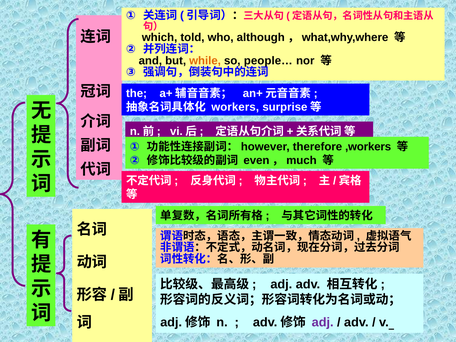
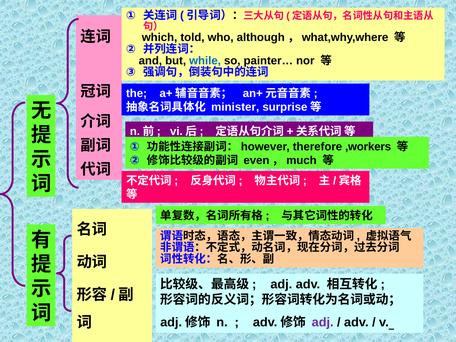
while colour: orange -> blue
people…: people… -> painter…
workers: workers -> minister
